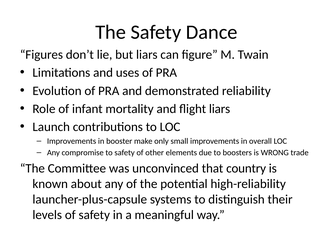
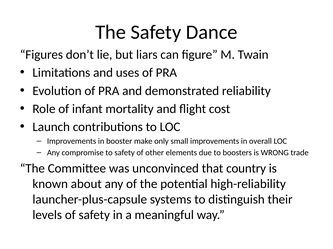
flight liars: liars -> cost
